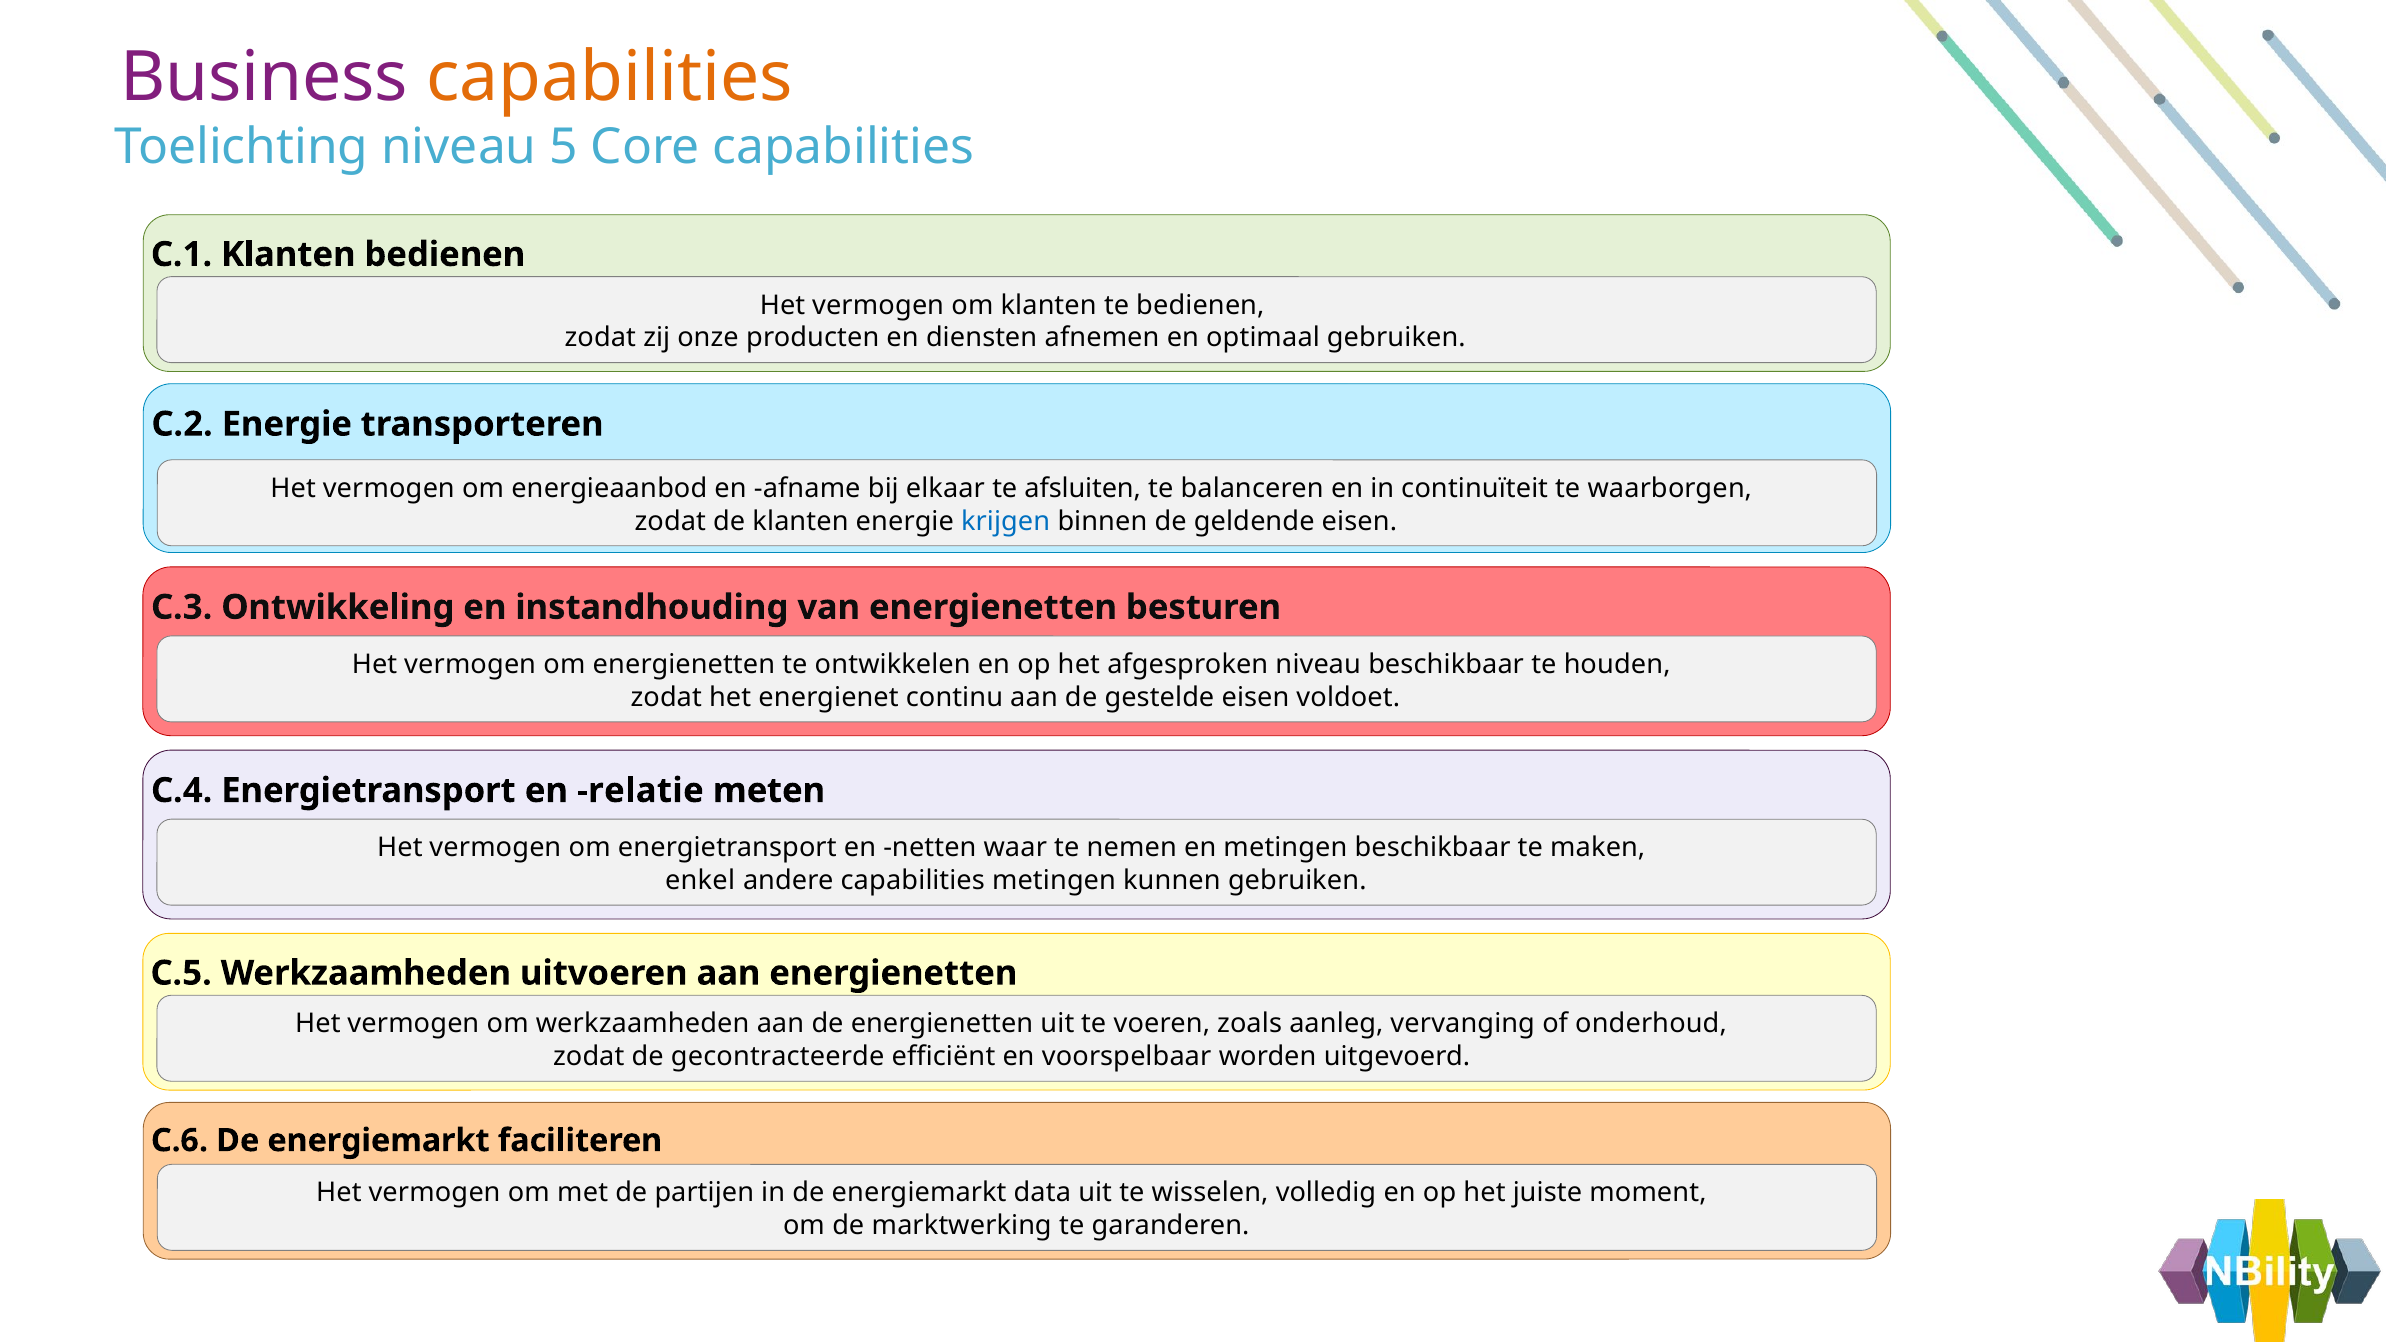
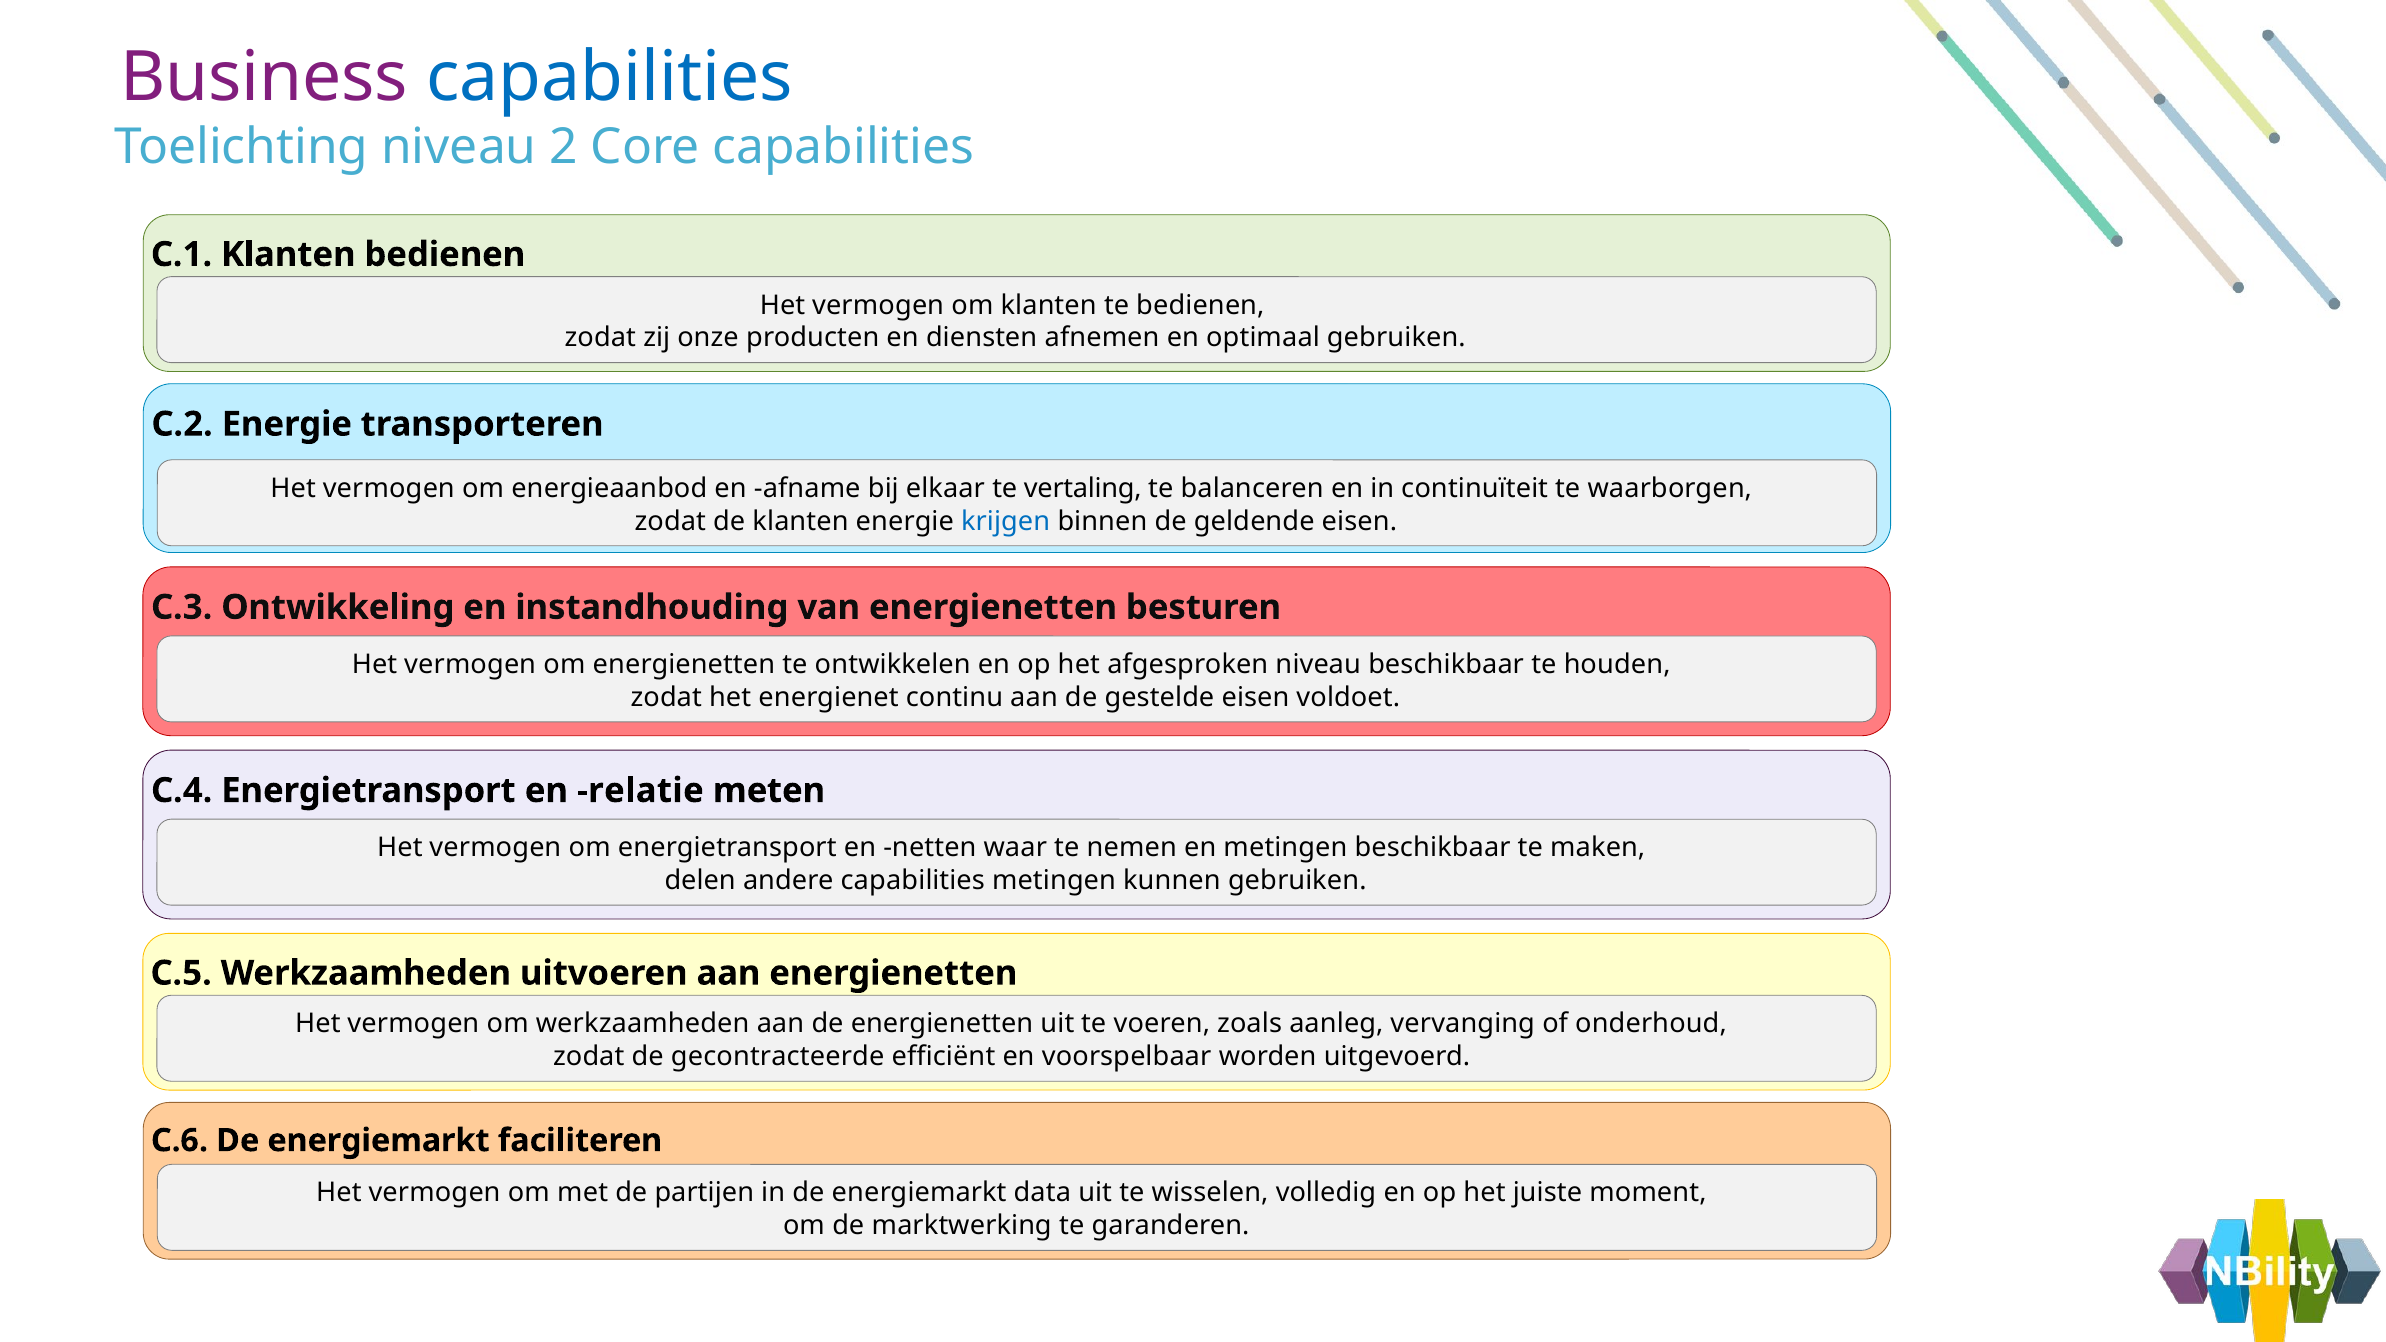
capabilities at (609, 77) colour: orange -> blue
5: 5 -> 2
afsluiten: afsluiten -> vertaling
enkel: enkel -> delen
